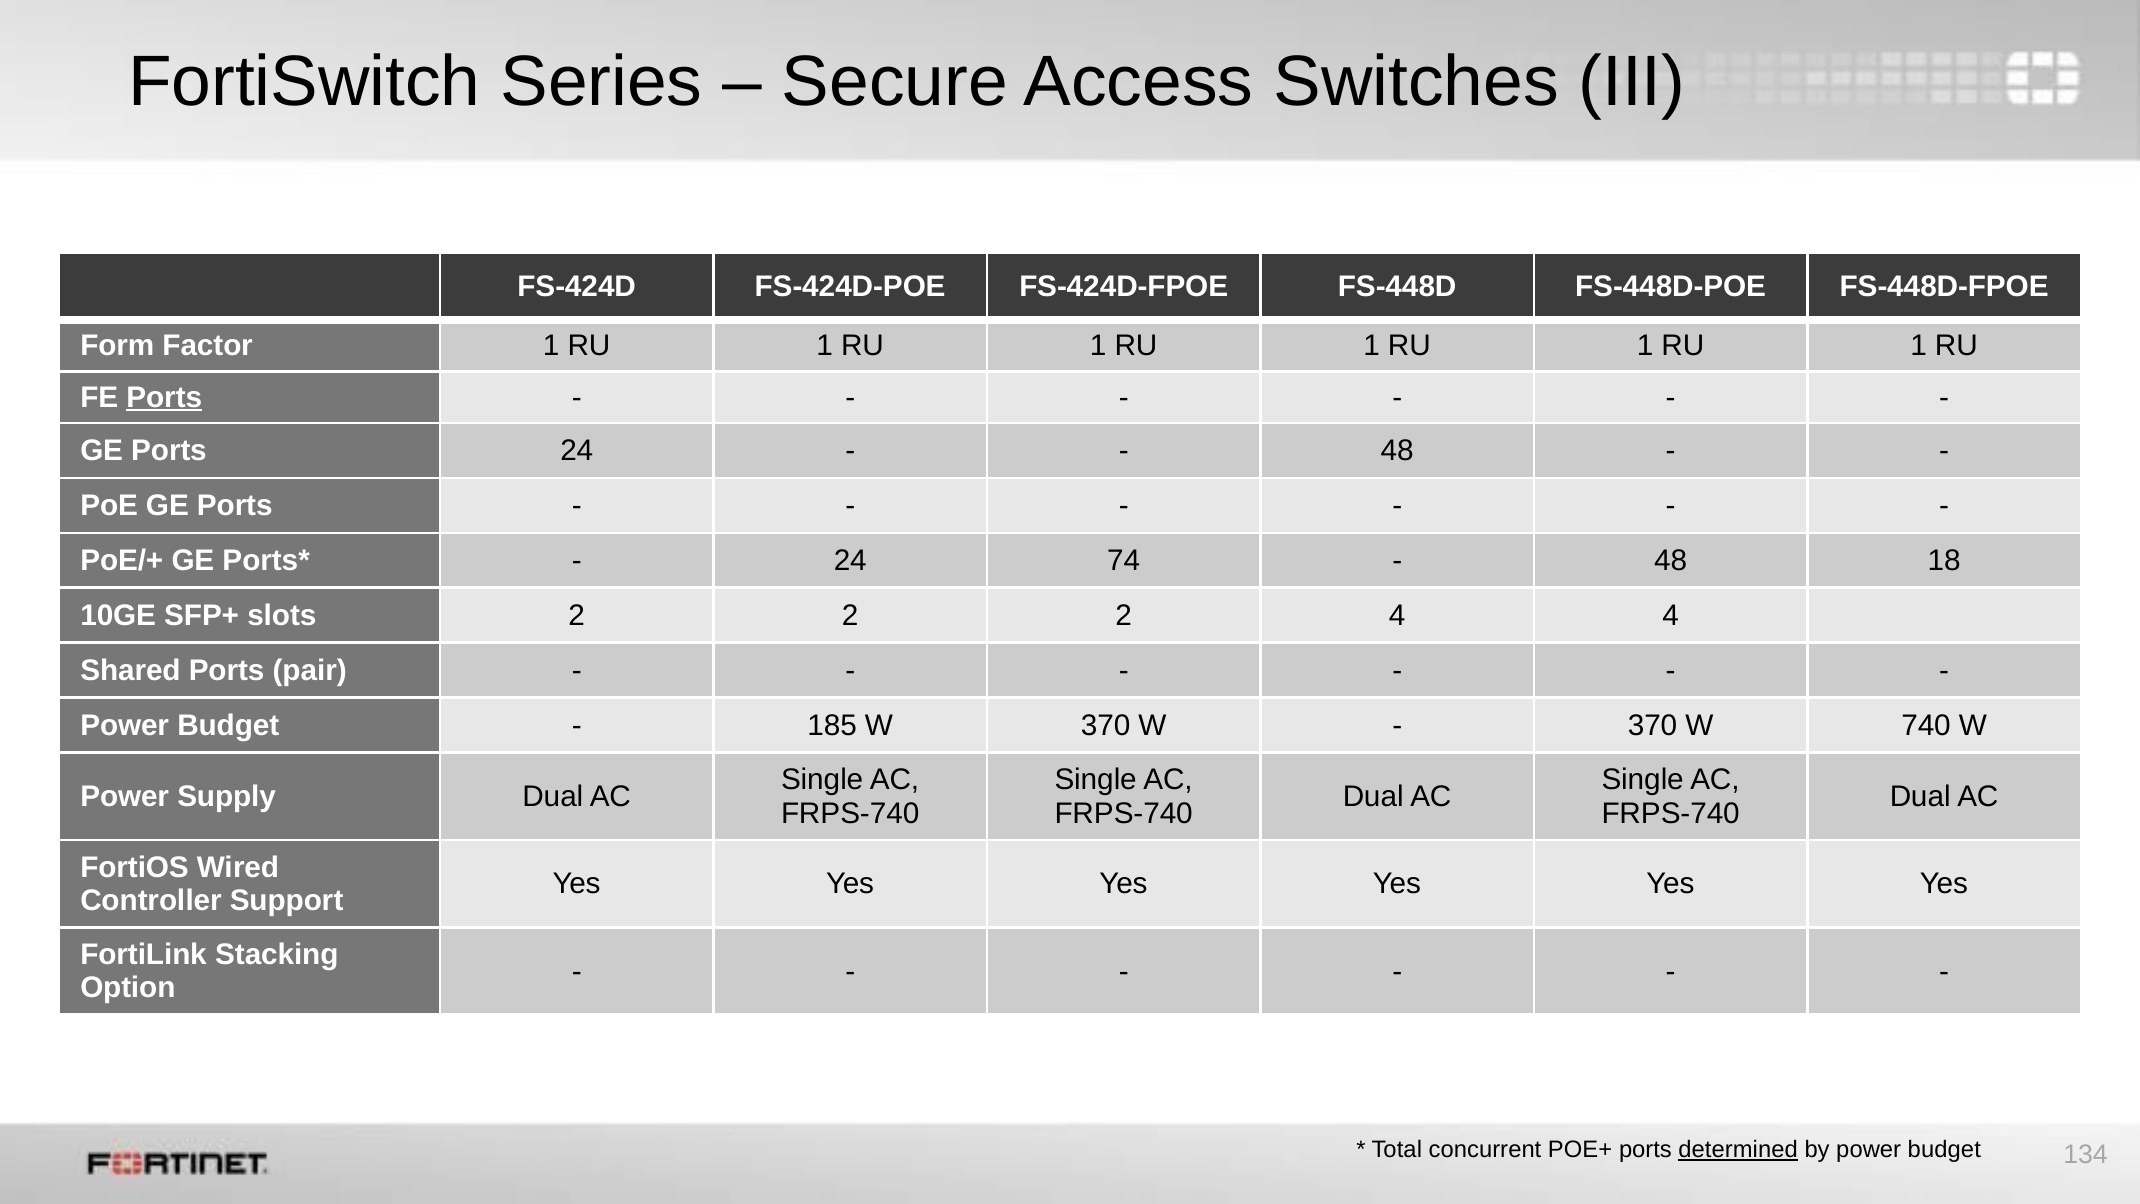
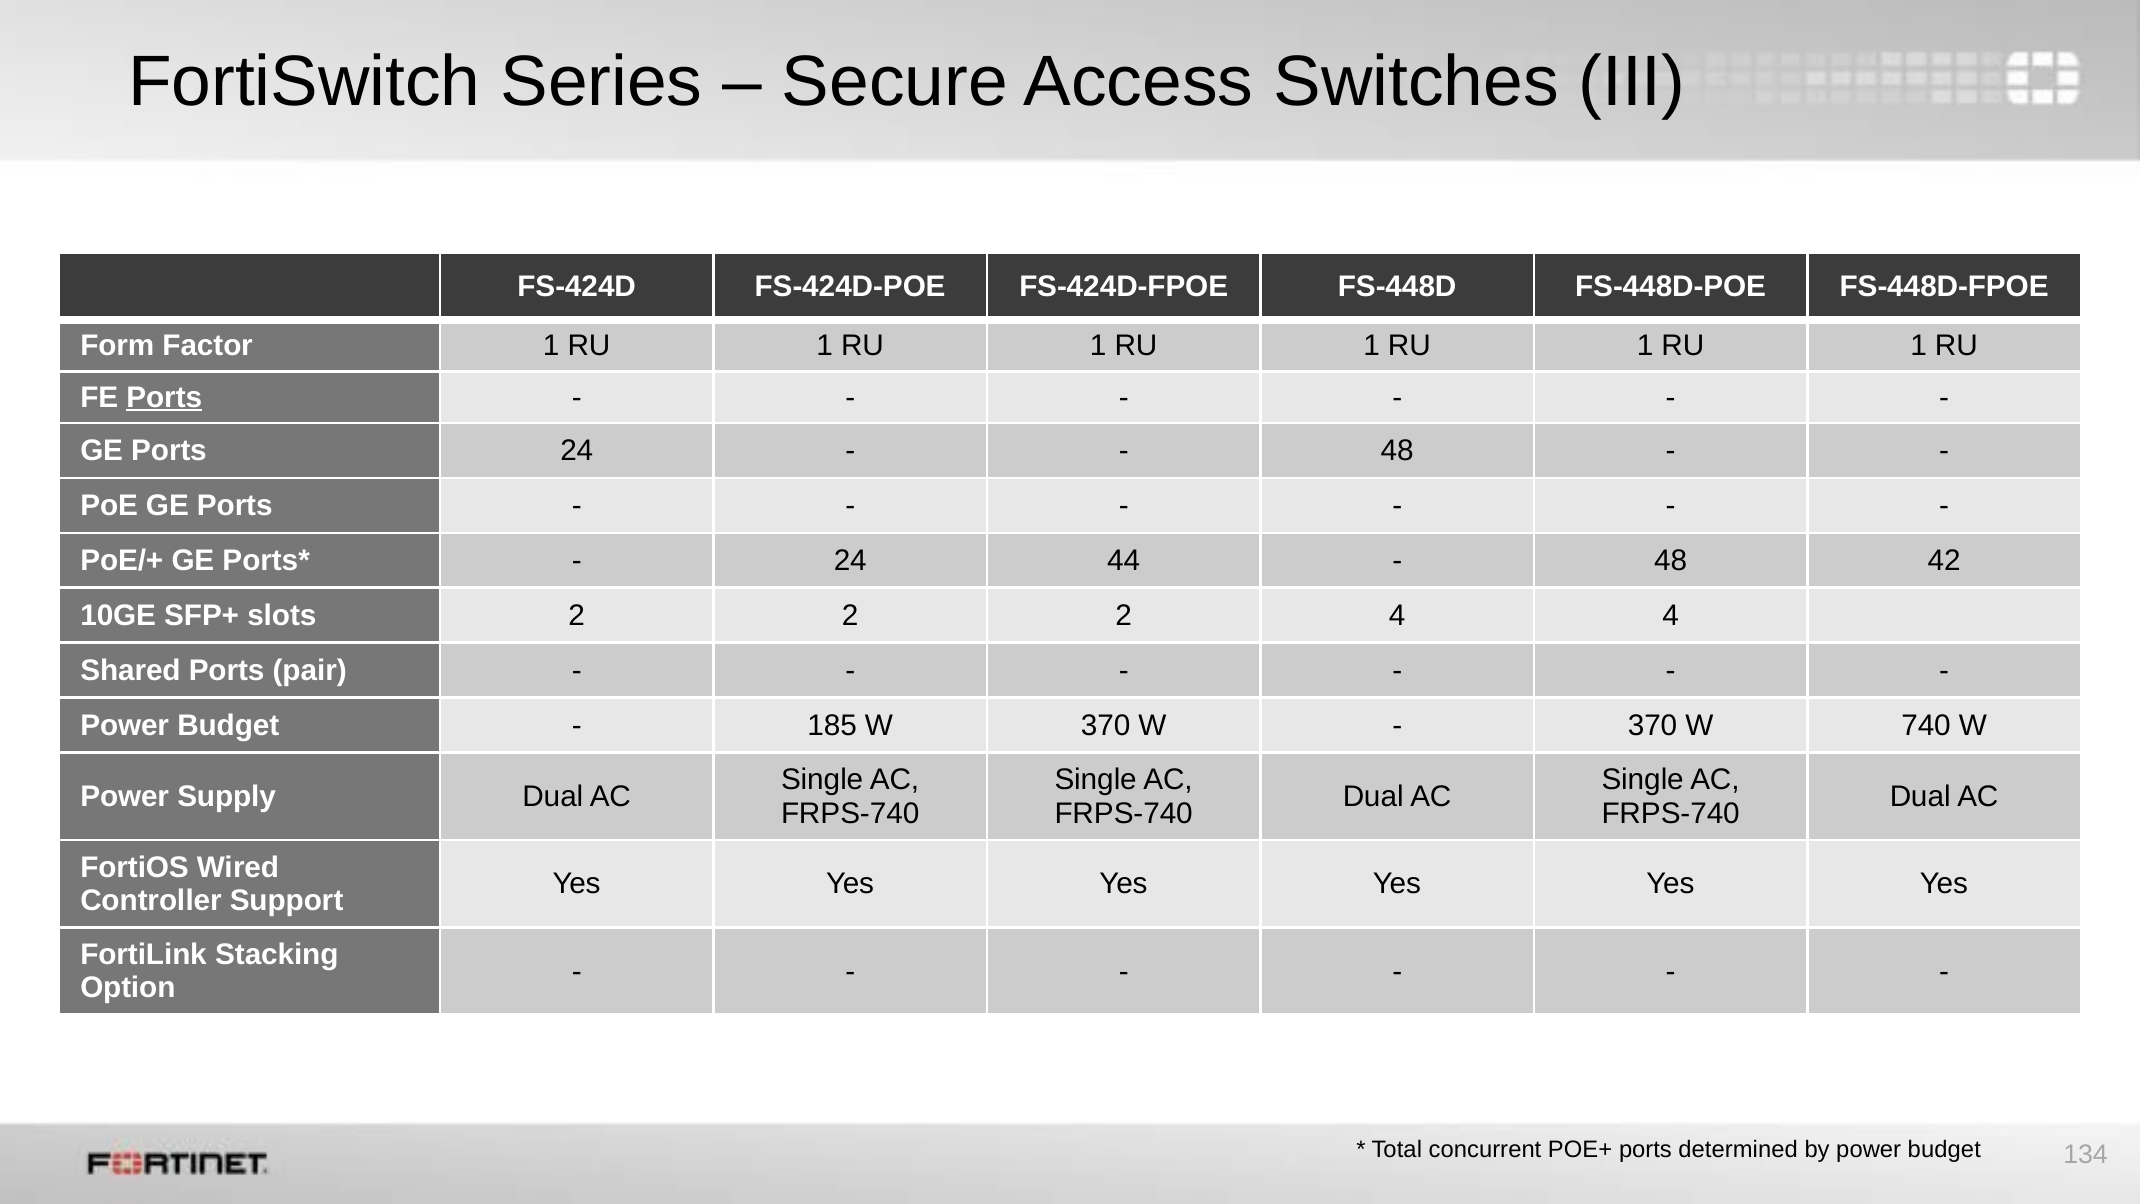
74: 74 -> 44
18: 18 -> 42
determined underline: present -> none
